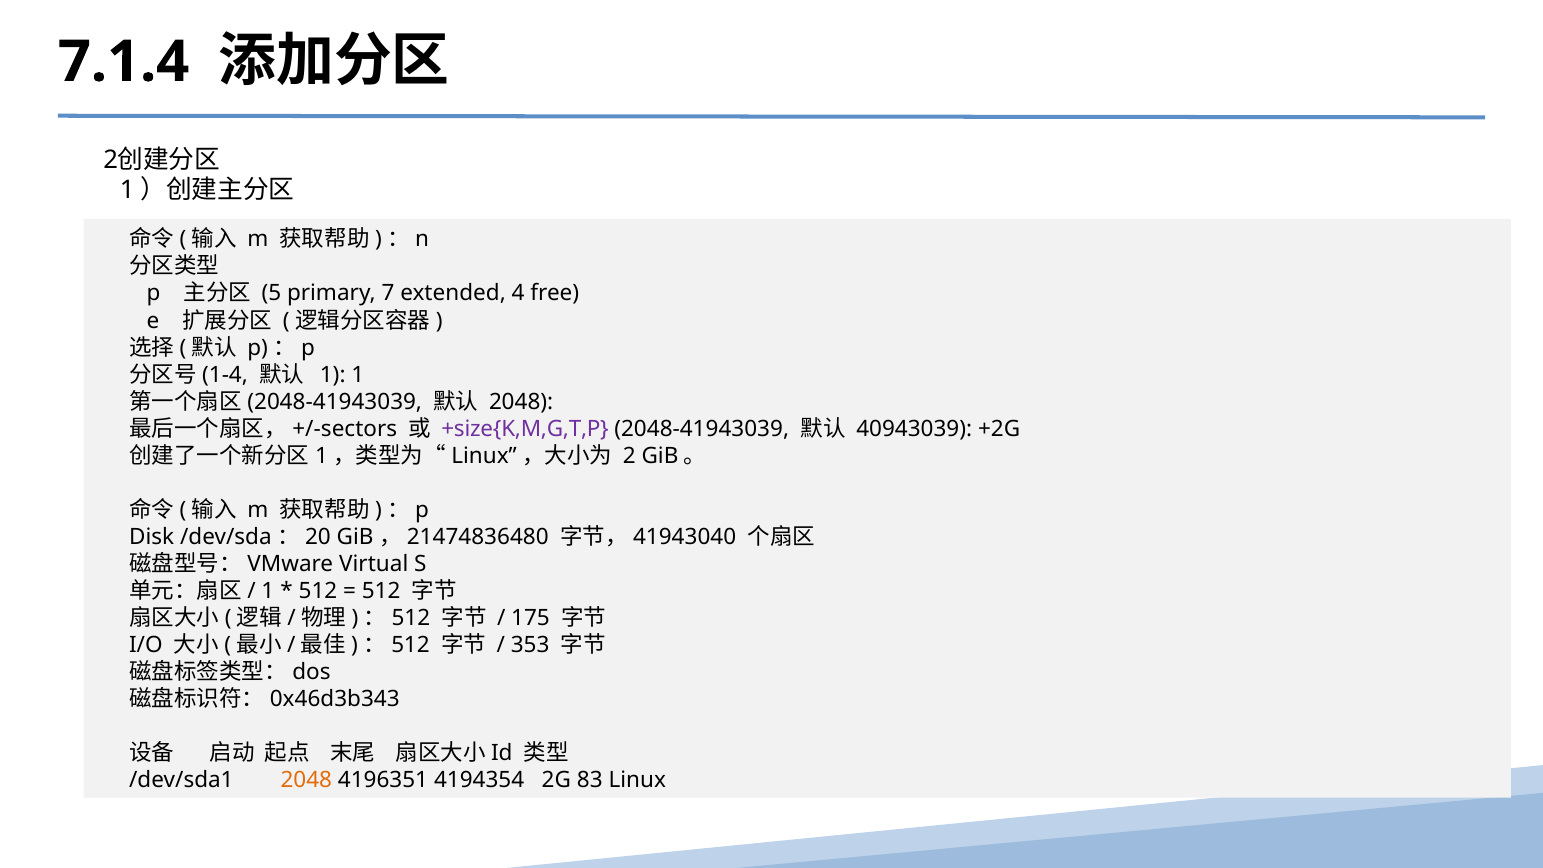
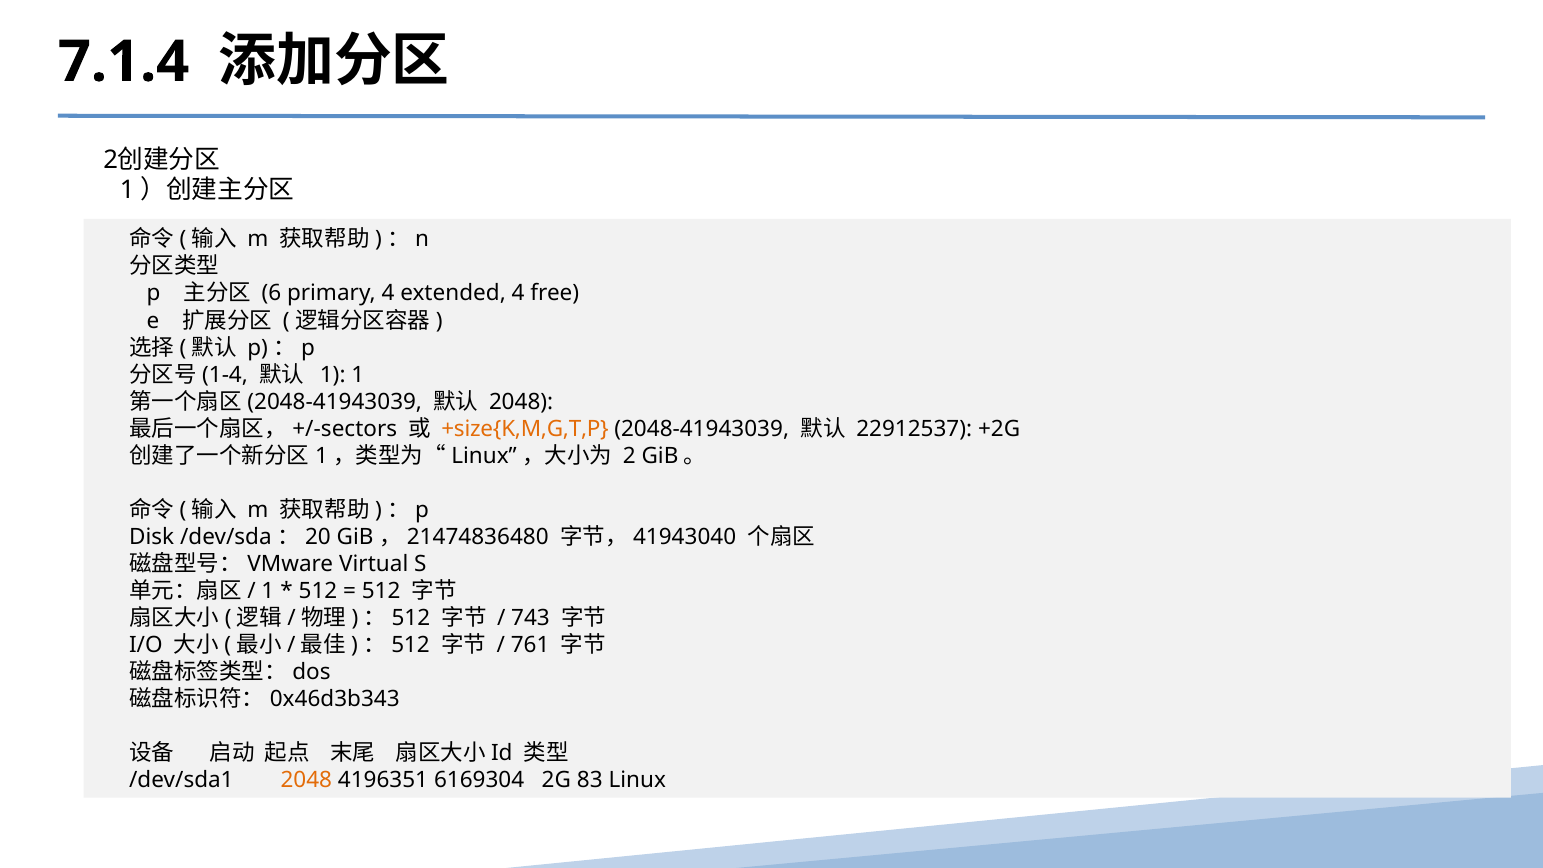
5: 5 -> 6
primary 7: 7 -> 4
+size{K,M,G,T,P colour: purple -> orange
40943039: 40943039 -> 22912537
175: 175 -> 743
353: 353 -> 761
4194354: 4194354 -> 6169304
